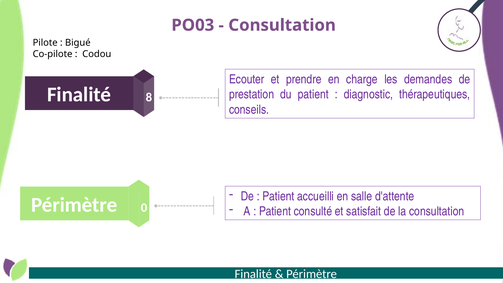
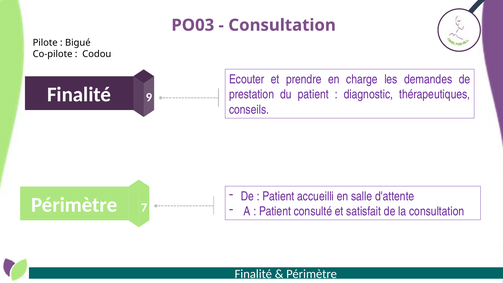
8: 8 -> 9
0: 0 -> 7
